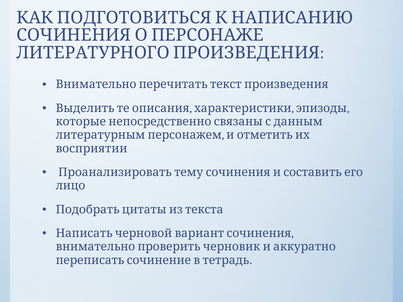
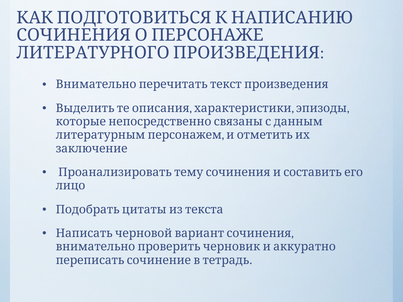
восприятии: восприятии -> заключение
